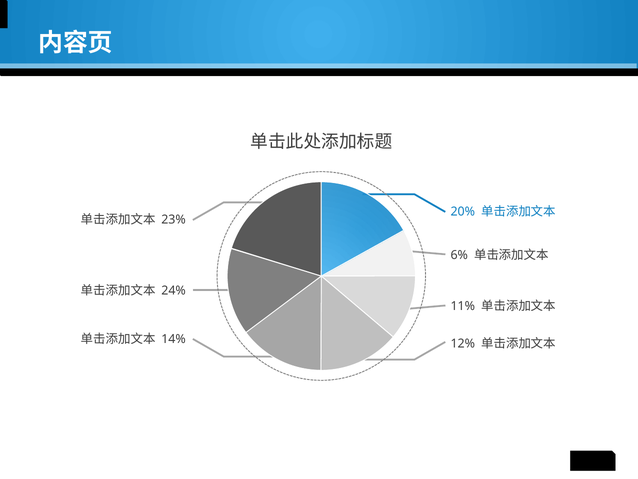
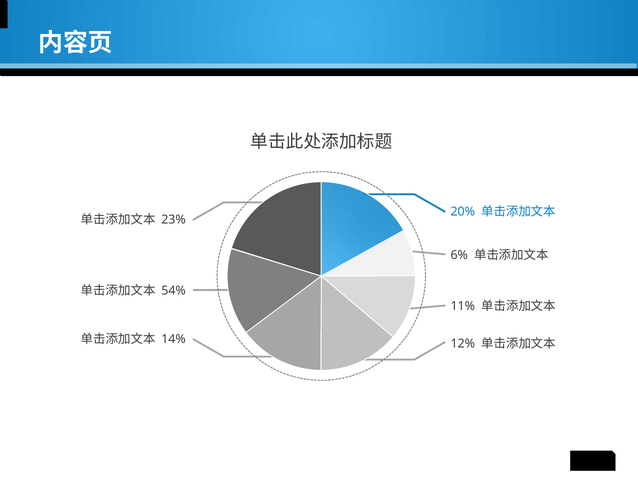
24%: 24% -> 54%
